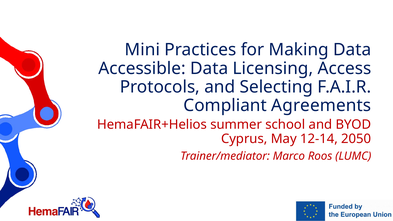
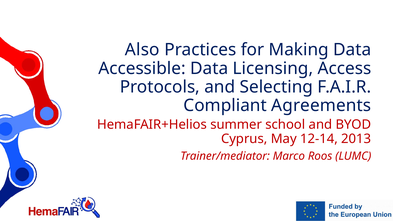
Mini: Mini -> Also
2050: 2050 -> 2013
